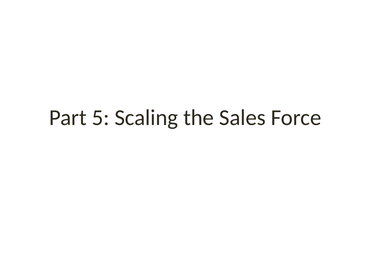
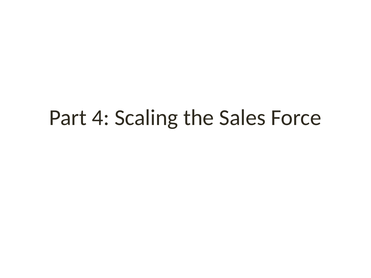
5: 5 -> 4
